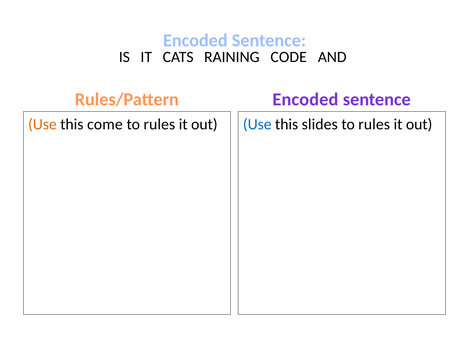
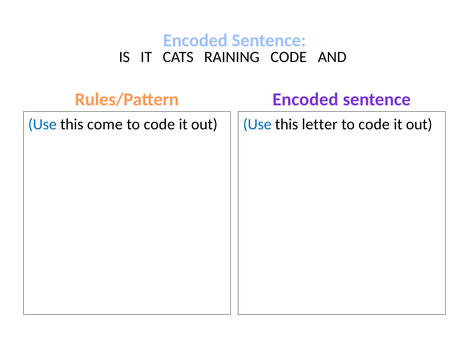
Use at (42, 124) colour: orange -> blue
rules at (159, 124): rules -> code
slides: slides -> letter
rules at (374, 124): rules -> code
